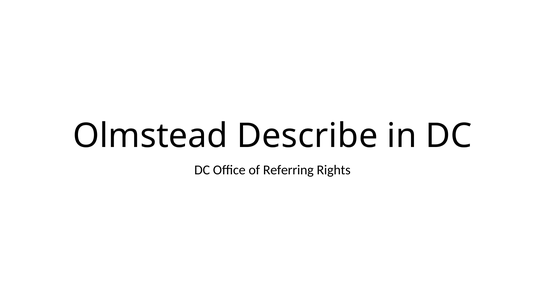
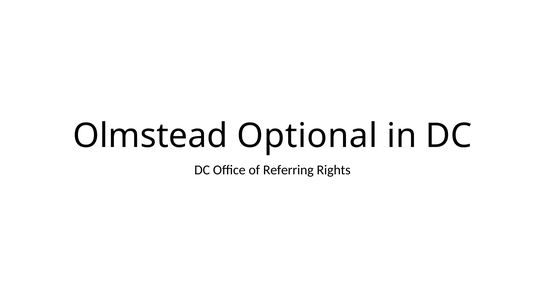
Describe: Describe -> Optional
